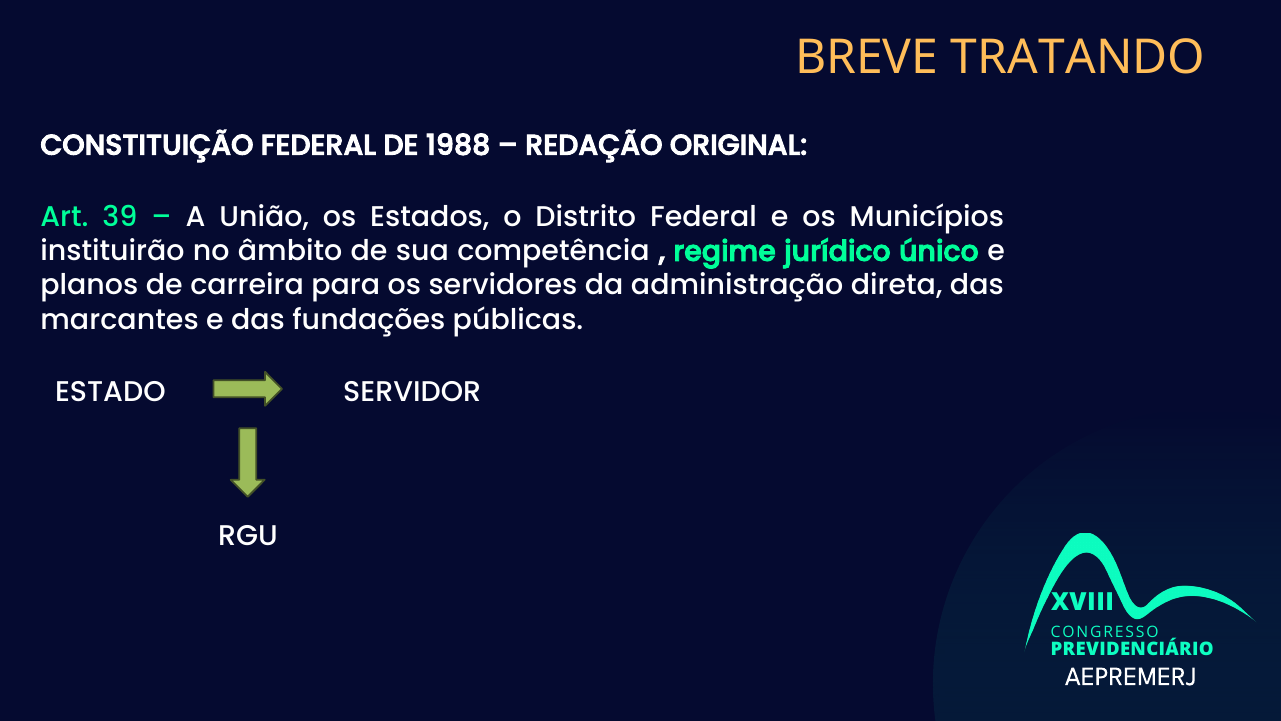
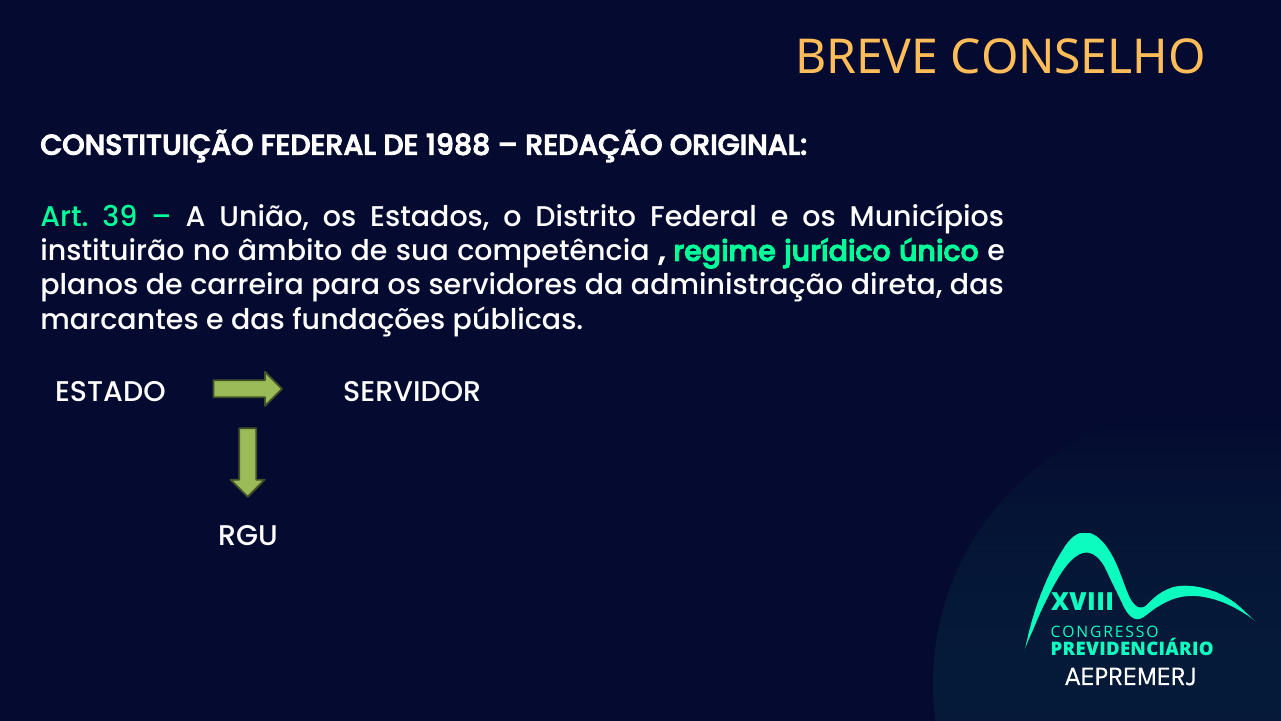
TRATANDO: TRATANDO -> CONSELHO
